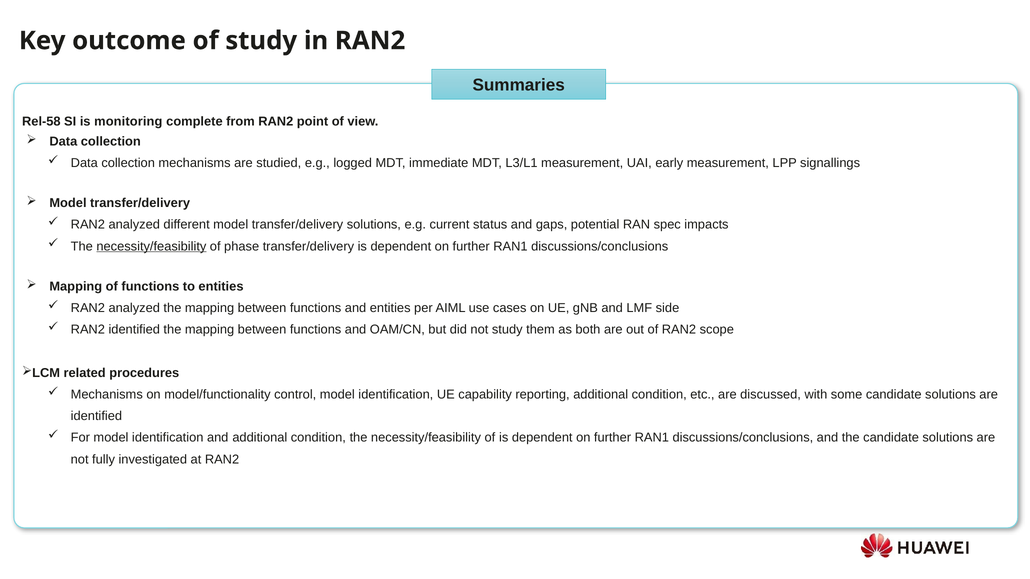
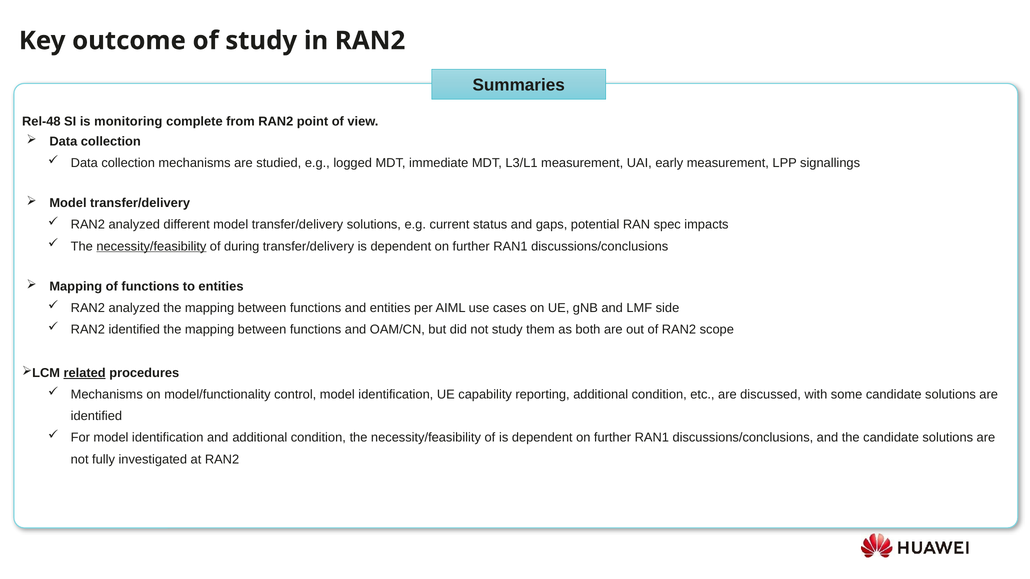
Rel-58: Rel-58 -> Rel-48
phase: phase -> during
related underline: none -> present
